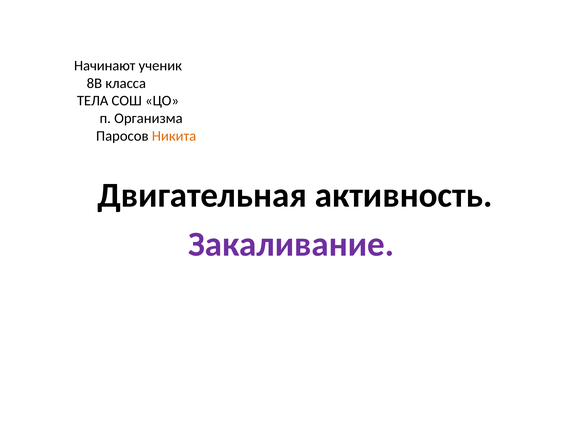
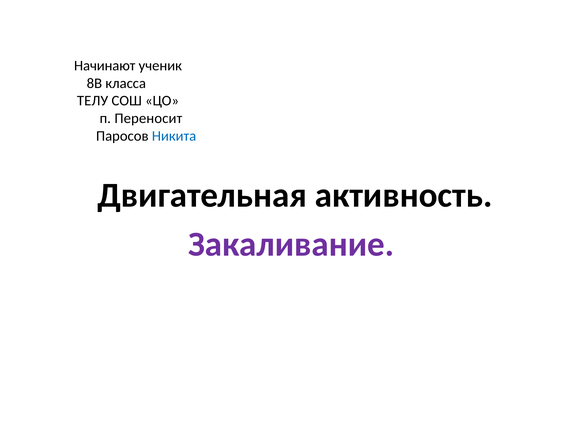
ТЕЛА: ТЕЛА -> ТЕЛУ
Организма: Организма -> Переносит
Никита colour: orange -> blue
